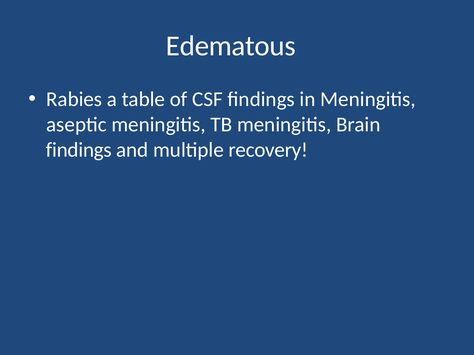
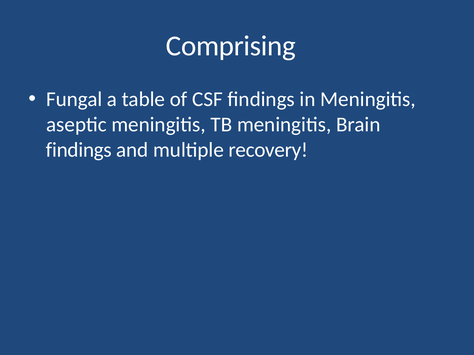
Edematous: Edematous -> Comprising
Rabies: Rabies -> Fungal
